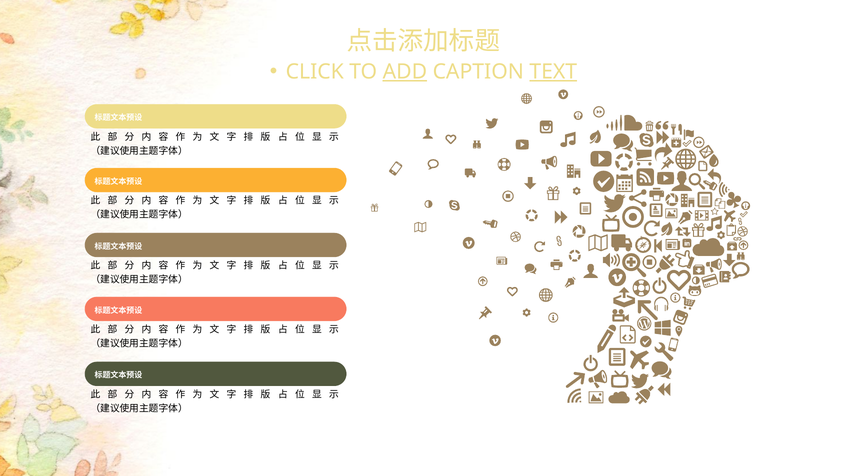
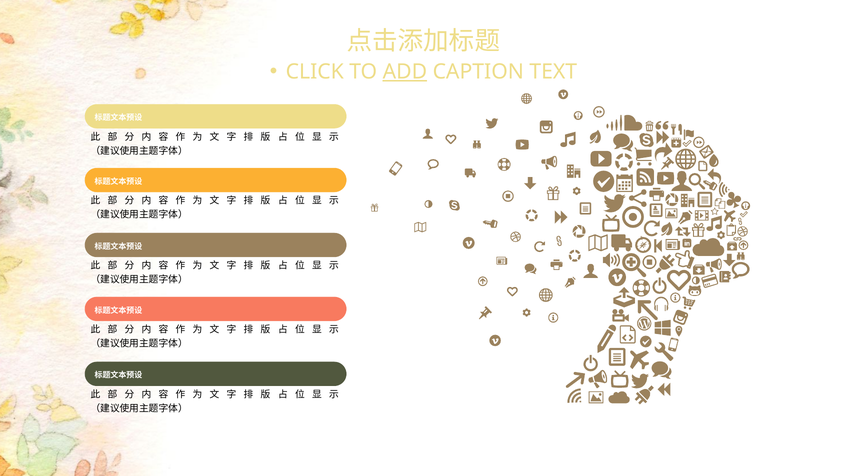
TEXT underline: present -> none
